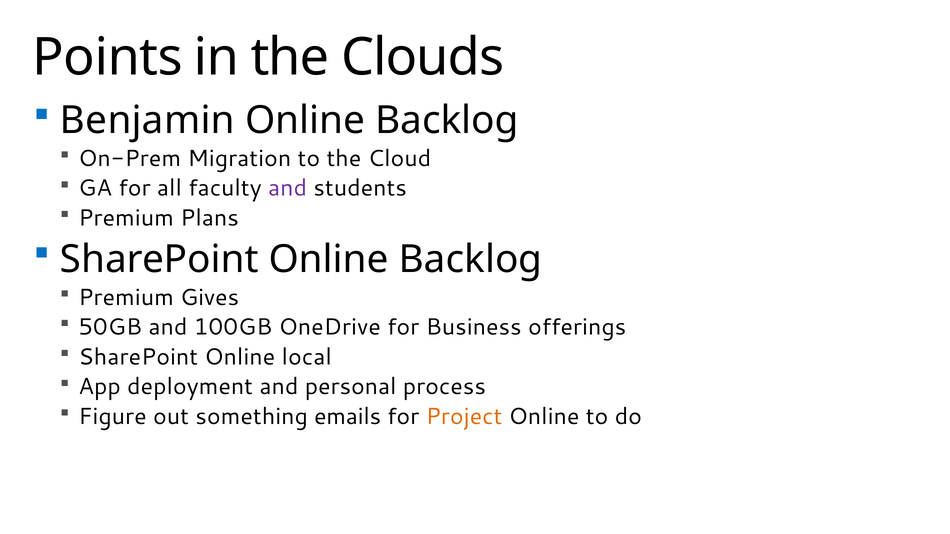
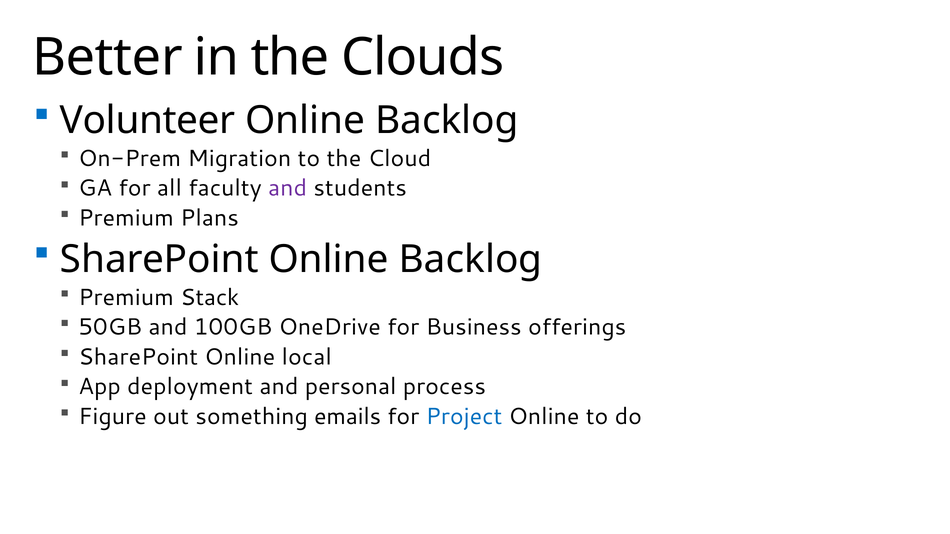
Points: Points -> Better
Benjamin: Benjamin -> Volunteer
Gives: Gives -> Stack
Project colour: orange -> blue
